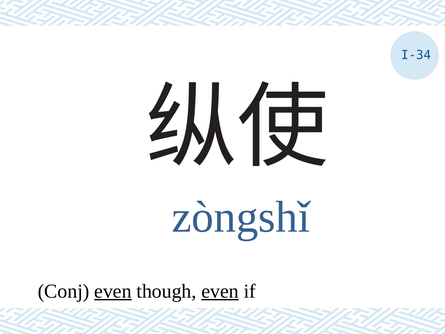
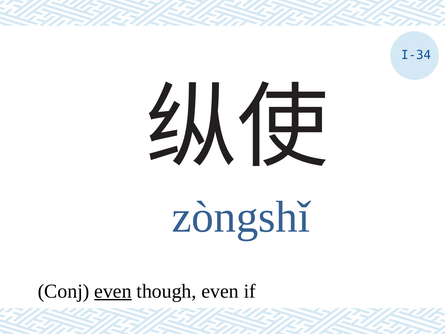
even at (220, 291) underline: present -> none
